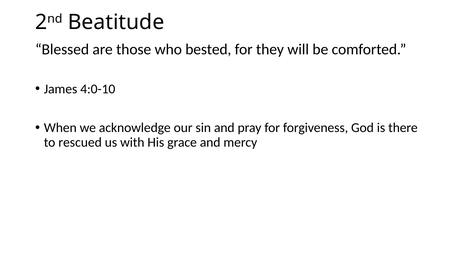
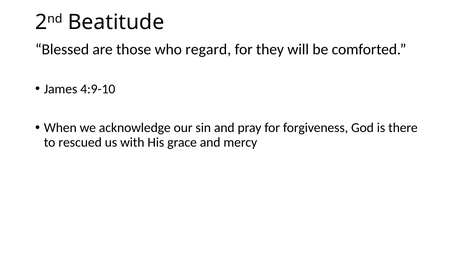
bested: bested -> regard
4:0-10: 4:0-10 -> 4:9-10
